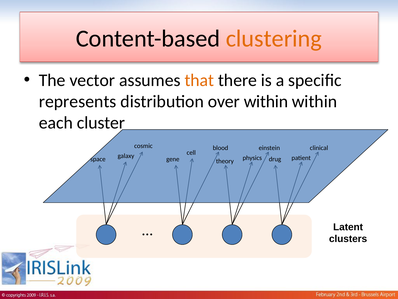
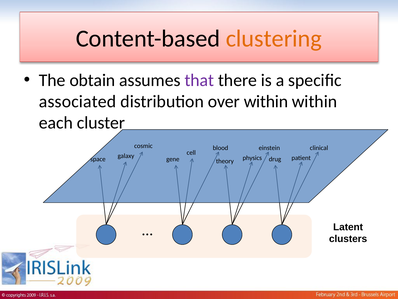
vector: vector -> obtain
that colour: orange -> purple
represents: represents -> associated
